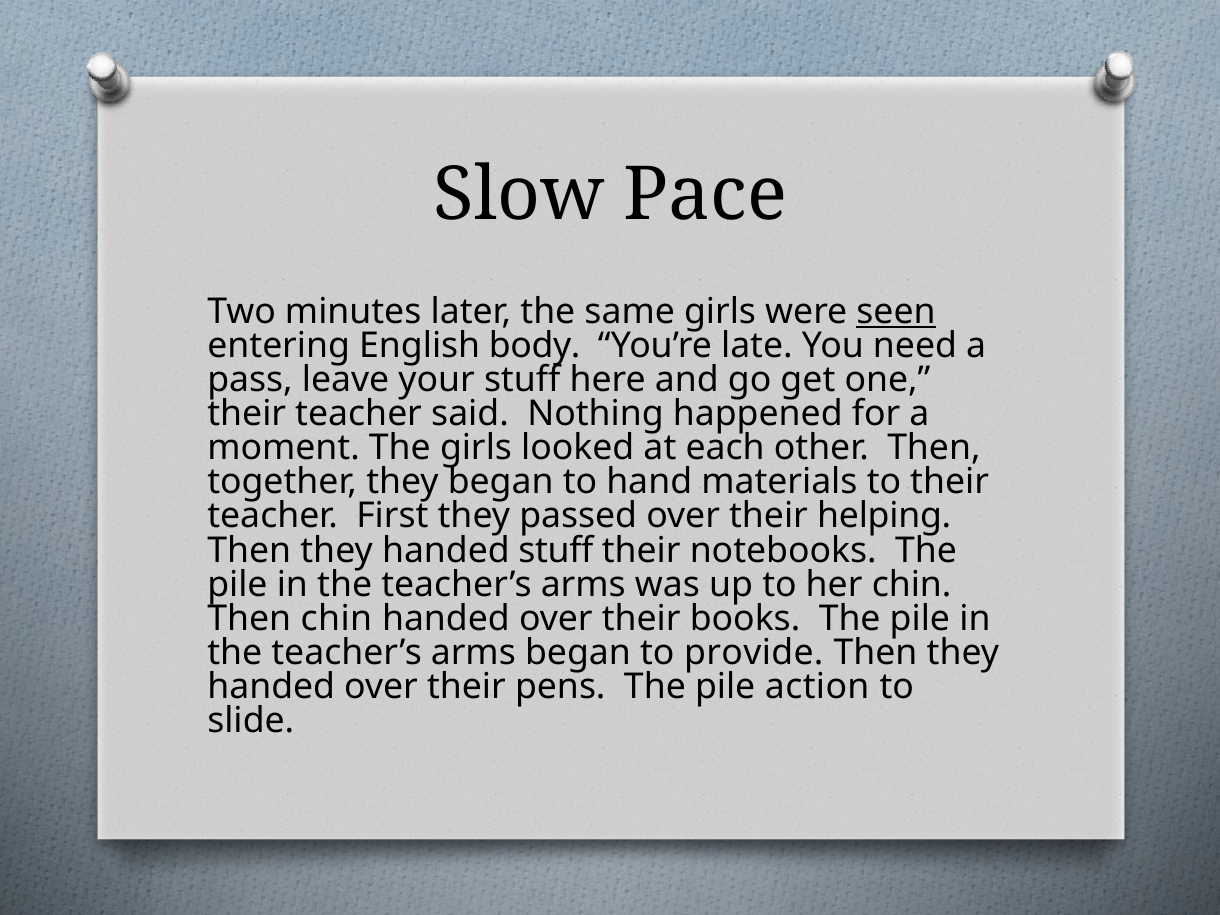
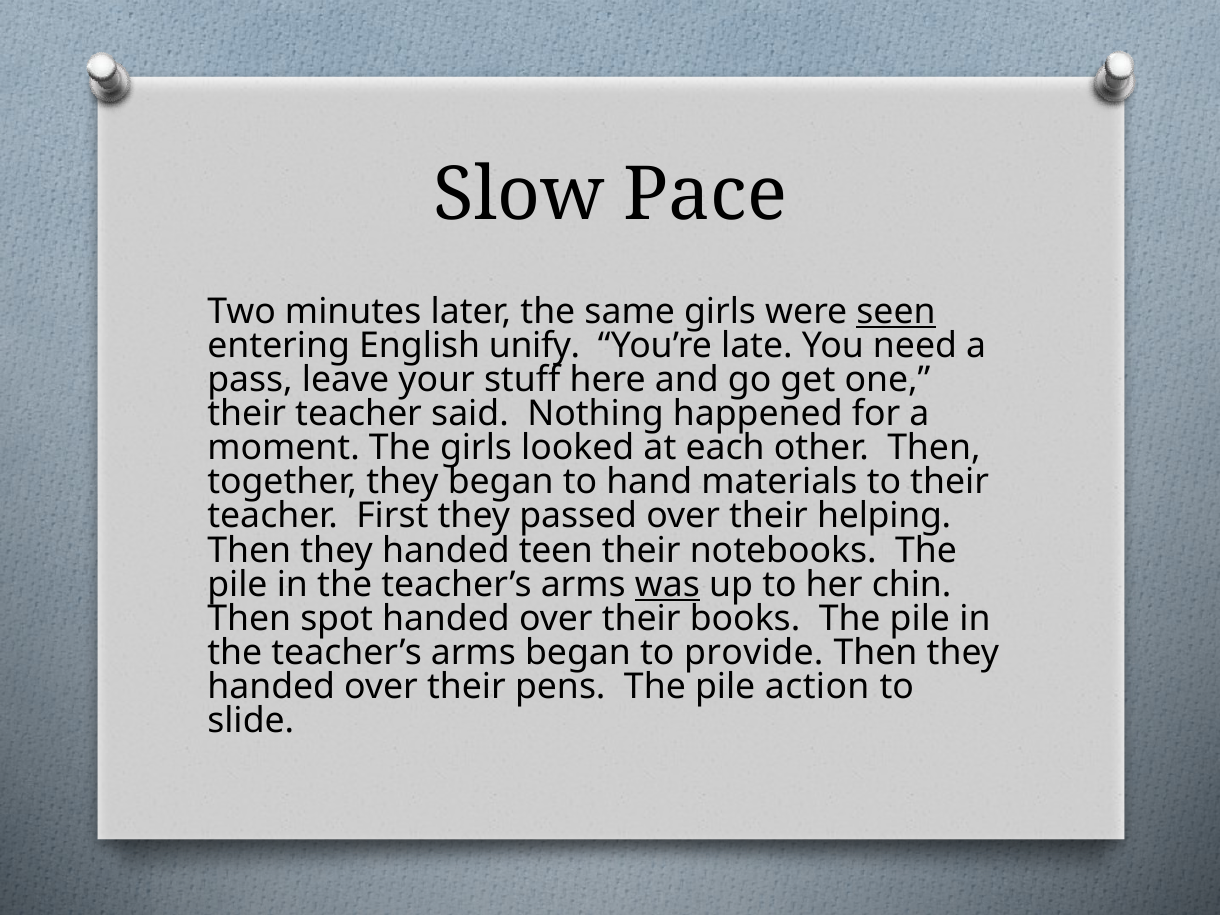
body: body -> unify
handed stuff: stuff -> teen
was underline: none -> present
Then chin: chin -> spot
